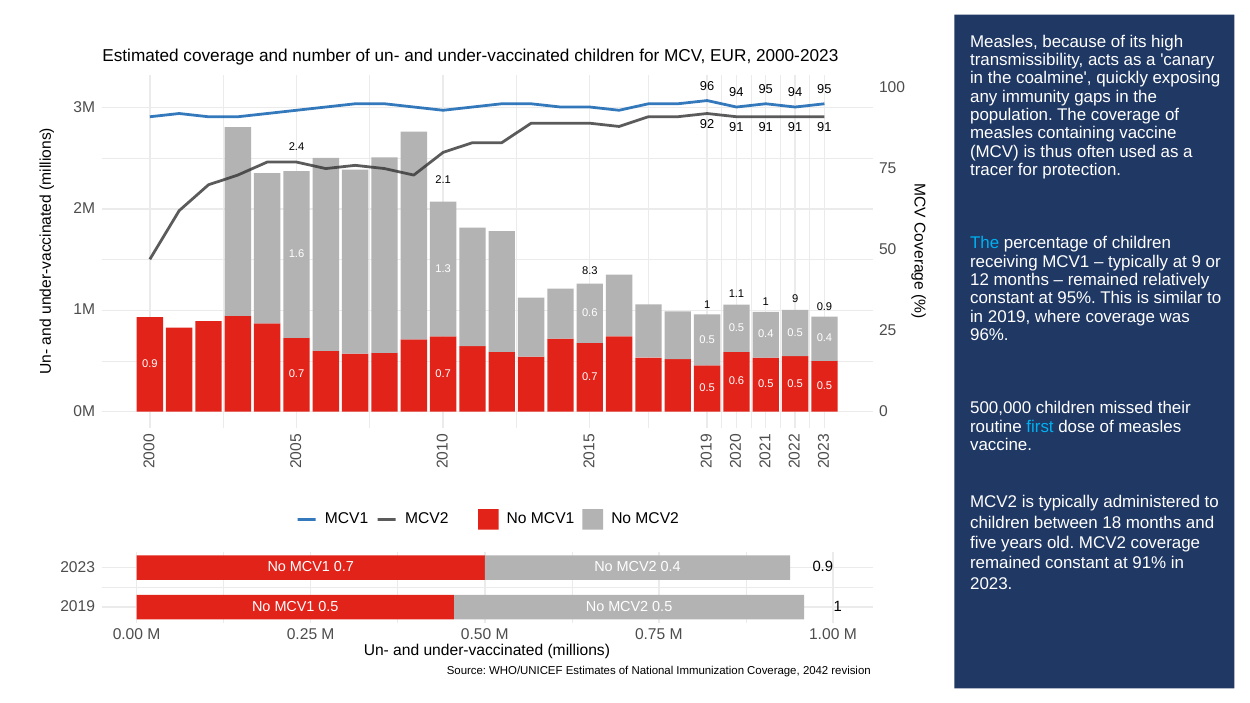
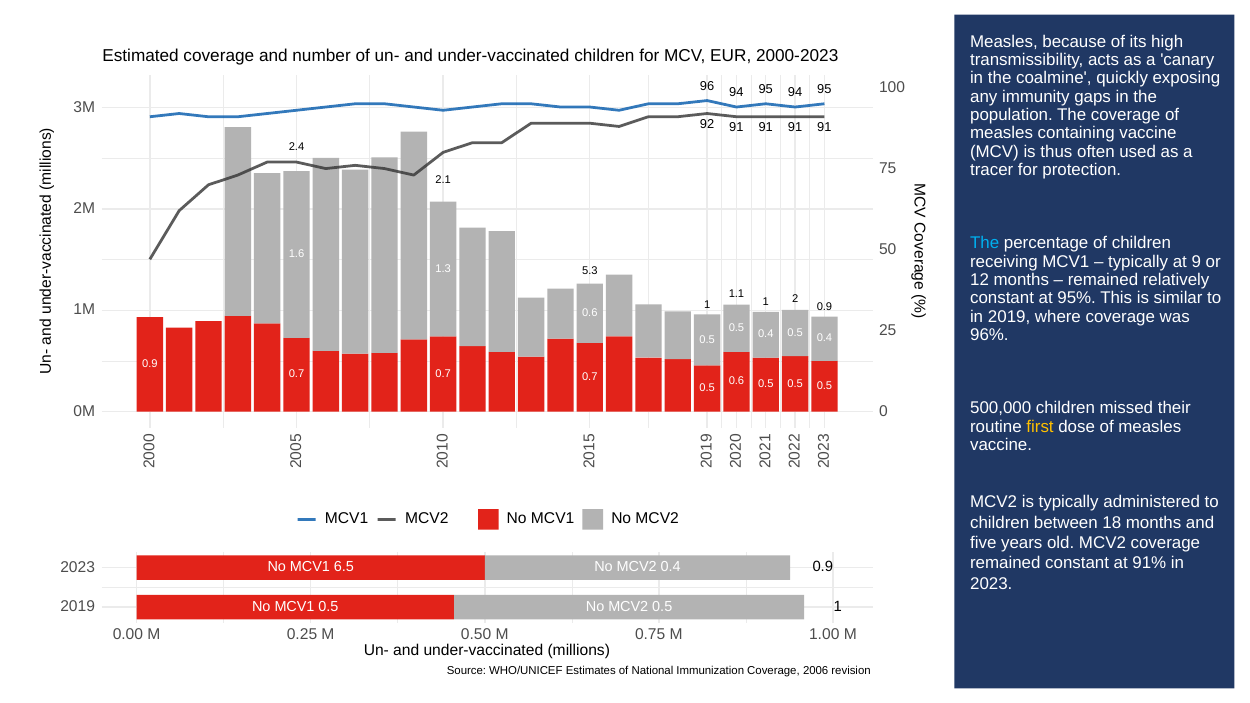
8.3: 8.3 -> 5.3
9 at (795, 299): 9 -> 2
first colour: light blue -> yellow
MCV1 0.7: 0.7 -> 6.5
2042: 2042 -> 2006
